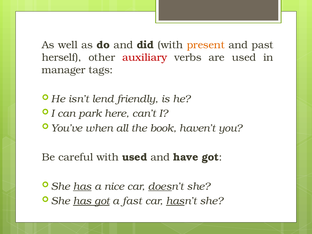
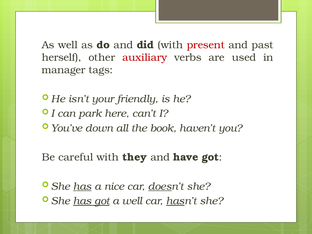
present colour: orange -> red
lend: lend -> your
when: when -> down
with used: used -> they
a fast: fast -> well
